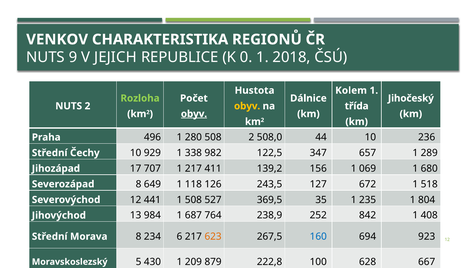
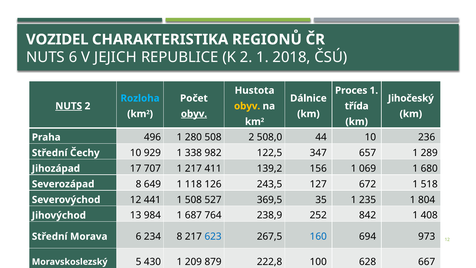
VENKOV: VENKOV -> VOZIDEL
NUTS 9: 9 -> 6
K 0: 0 -> 2
Kolem: Kolem -> Proces
Rozloha colour: light green -> light blue
NUTS at (69, 106) underline: none -> present
Morava 8: 8 -> 6
234 6: 6 -> 8
623 colour: orange -> blue
923: 923 -> 973
